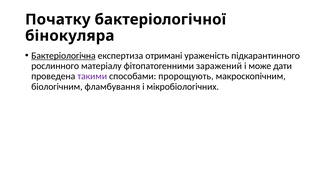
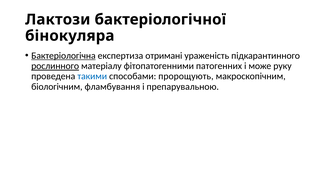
Початку: Початку -> Лактози
рослинного underline: none -> present
заражений: заражений -> патогенних
дати: дати -> руку
такими colour: purple -> blue
мікробіологічних: мікробіологічних -> препарувальною
